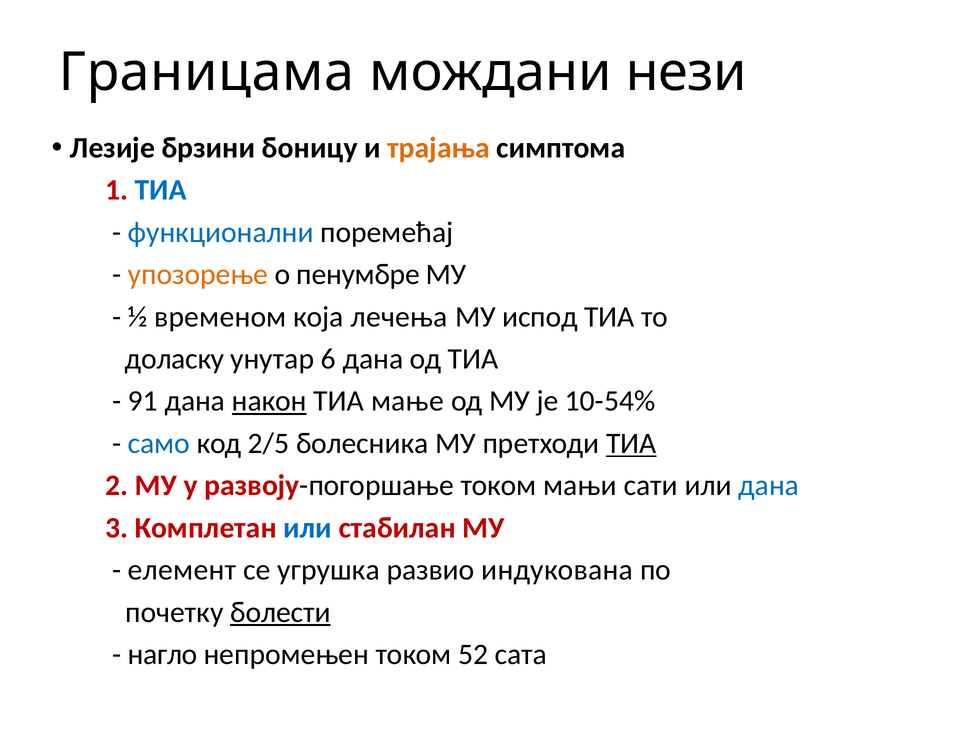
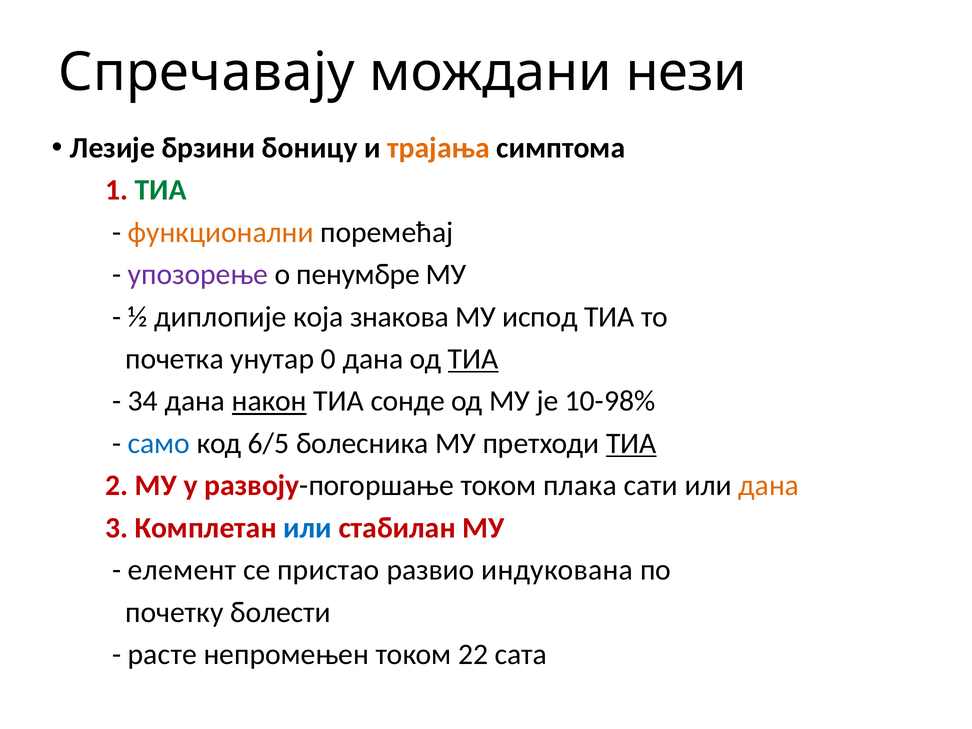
Границама: Границама -> Спречавају
ТИА at (161, 190) colour: blue -> green
функционални colour: blue -> orange
упозорење colour: orange -> purple
временом: временом -> диплопије
лечења: лечења -> знакова
доласку: доласку -> почетка
6: 6 -> 0
ТИА at (473, 359) underline: none -> present
91: 91 -> 34
мање: мање -> сонде
10-54%: 10-54% -> 10-98%
2/5: 2/5 -> 6/5
мањи: мањи -> плака
дана at (769, 486) colour: blue -> orange
угрушка: угрушка -> пристао
болести underline: present -> none
нагло: нагло -> расте
52: 52 -> 22
